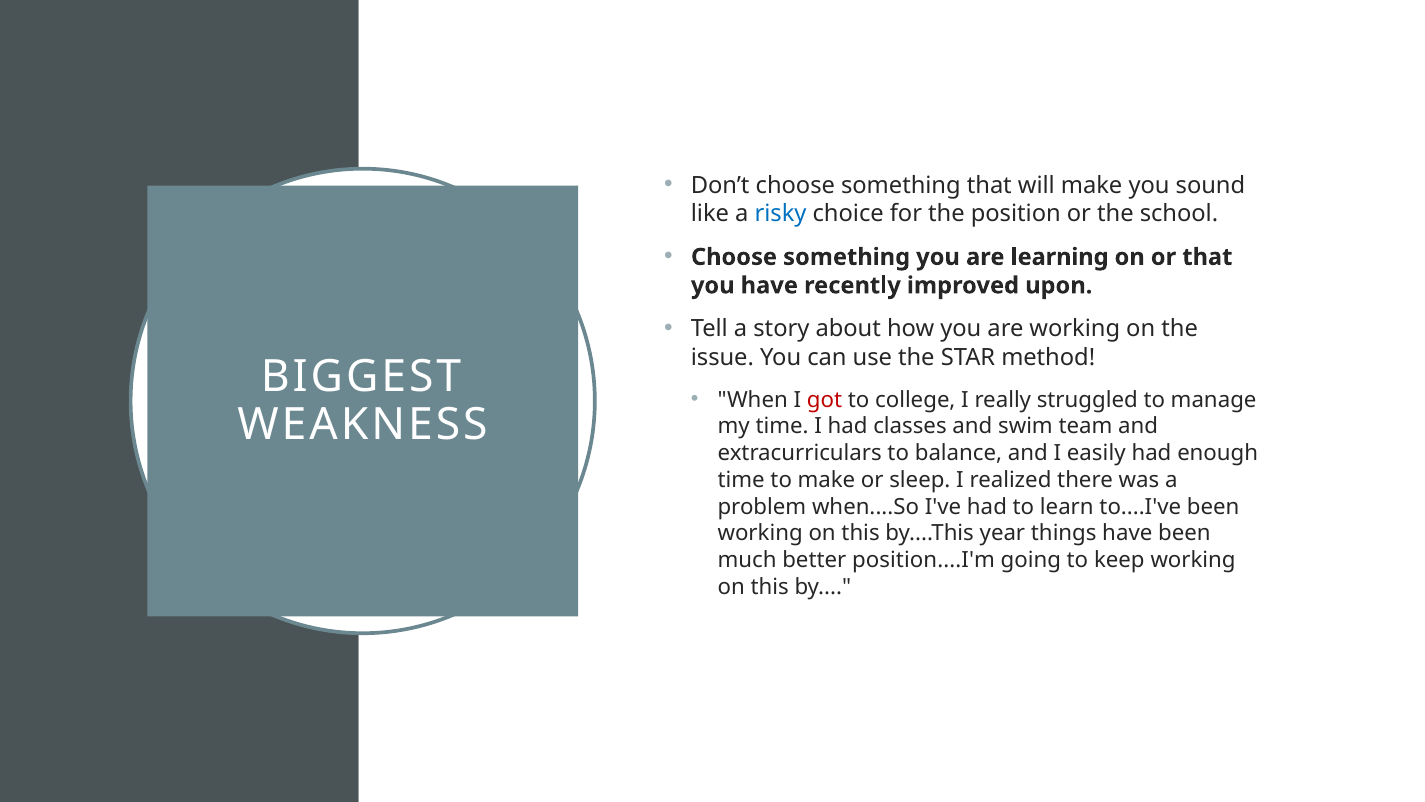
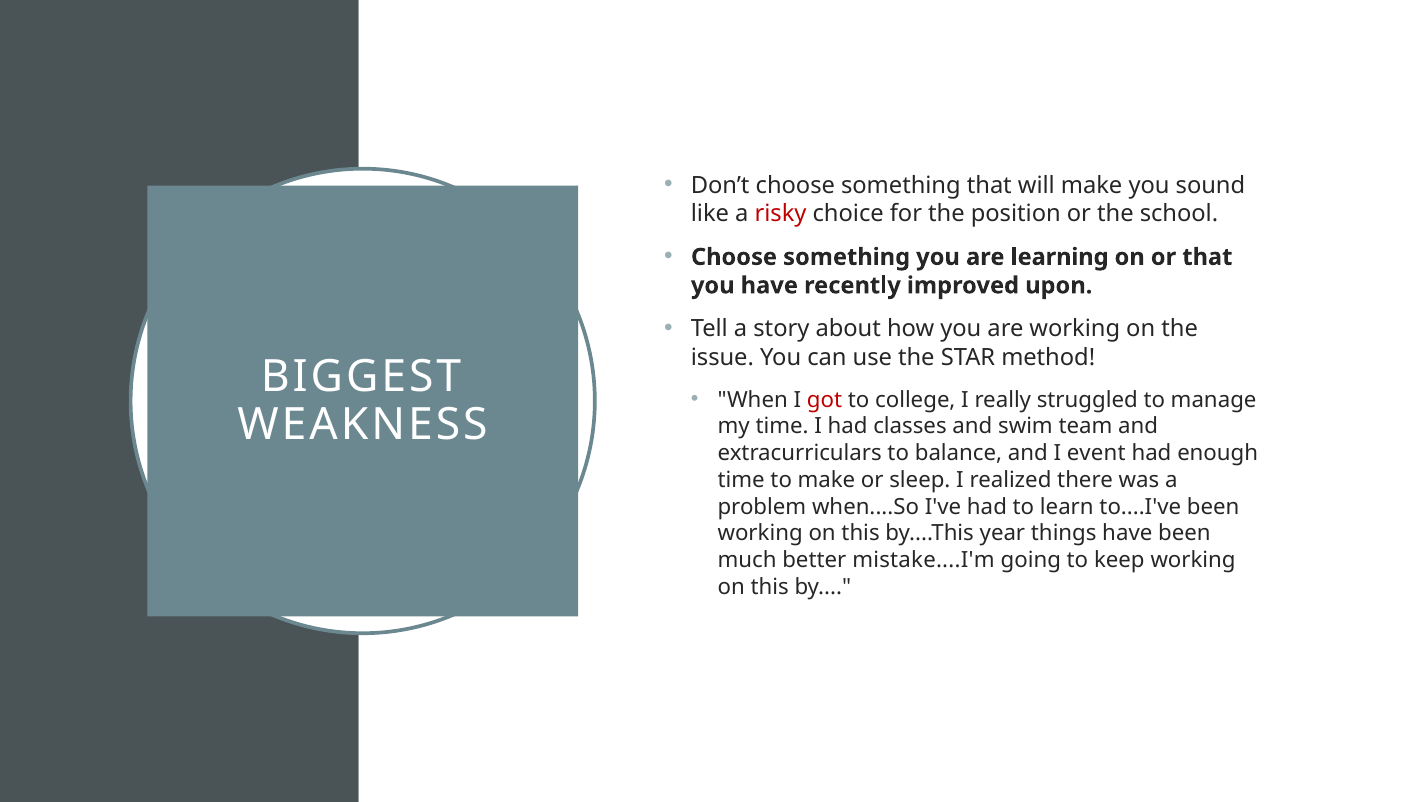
risky colour: blue -> red
easily: easily -> event
position....I'm: position....I'm -> mistake....I'm
